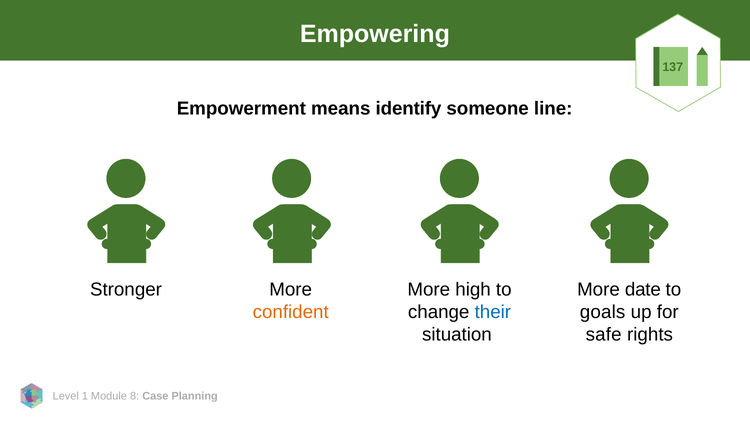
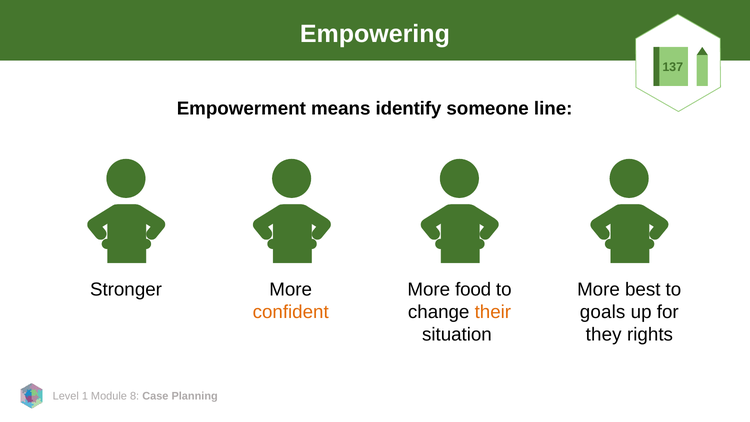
high: high -> food
date: date -> best
their colour: blue -> orange
safe: safe -> they
